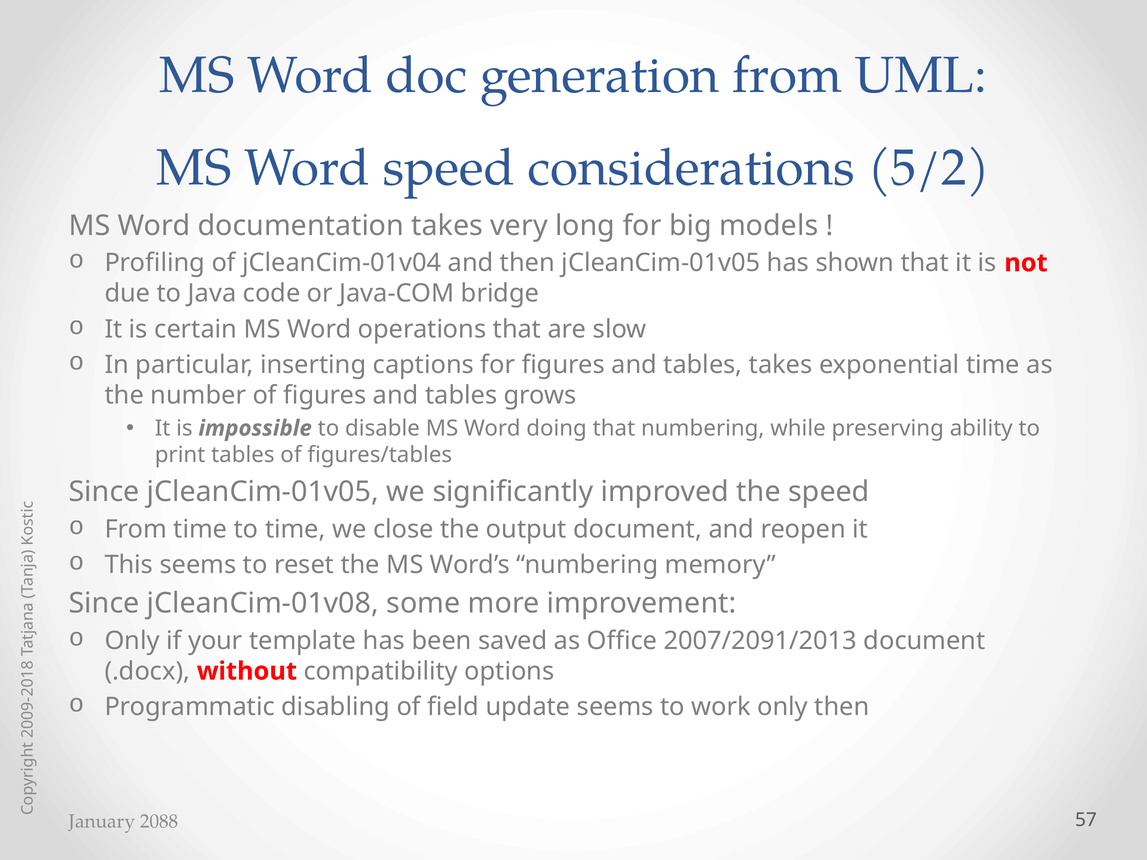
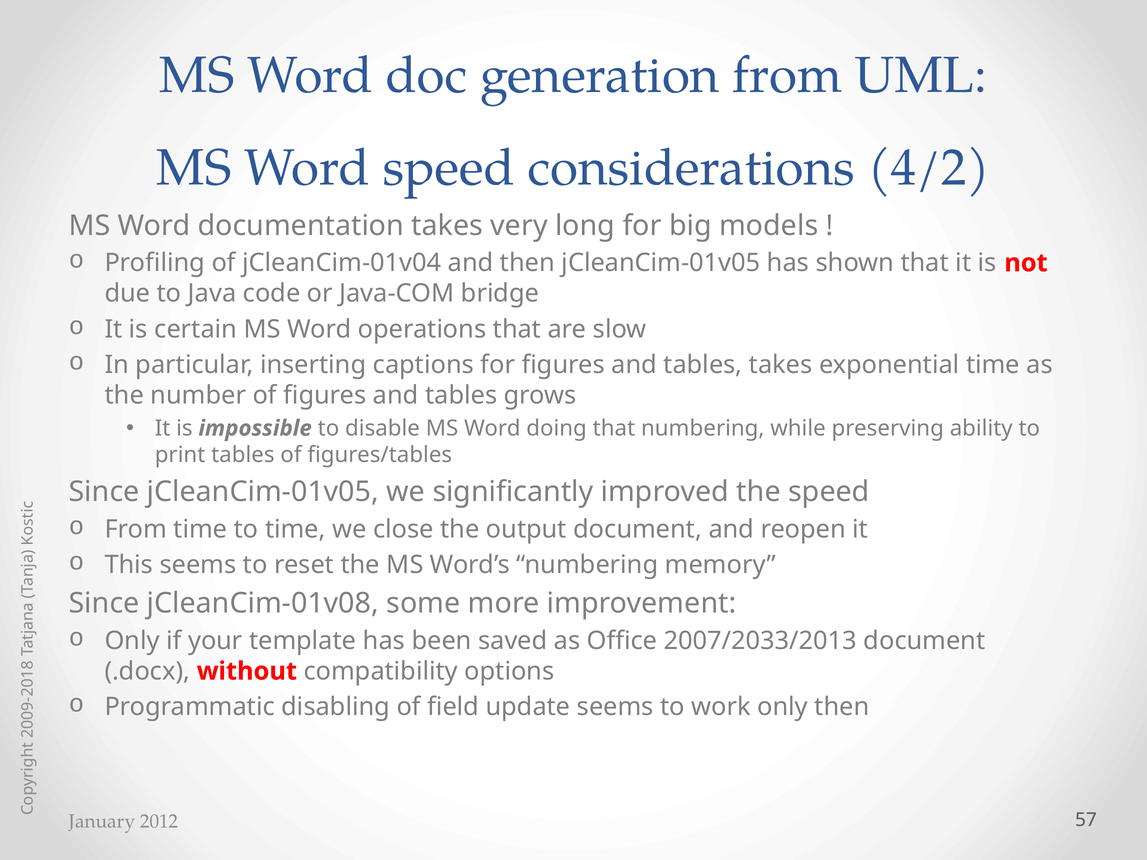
5/2: 5/2 -> 4/2
2007/2091/2013: 2007/2091/2013 -> 2007/2033/2013
2088: 2088 -> 2012
